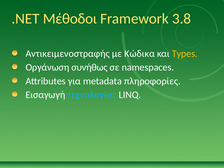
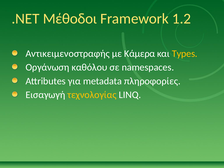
3.8: 3.8 -> 1.2
Κώδικα: Κώδικα -> Κάμερα
συνήθως: συνήθως -> καθόλου
τεχνολογίας colour: light blue -> yellow
